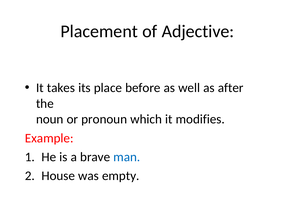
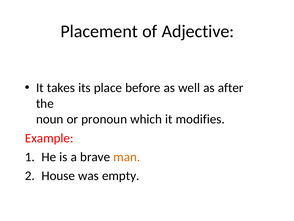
man colour: blue -> orange
